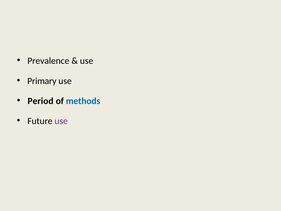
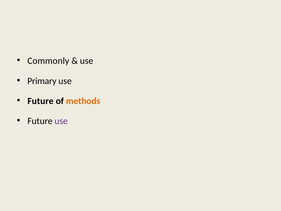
Prevalence: Prevalence -> Commonly
Period at (41, 101): Period -> Future
methods colour: blue -> orange
